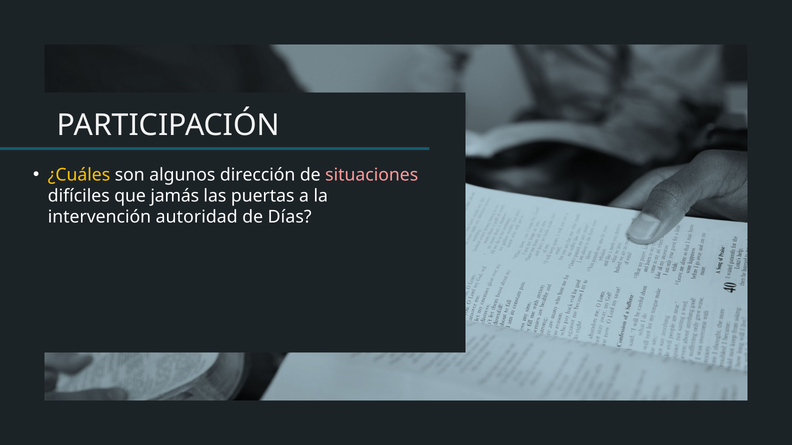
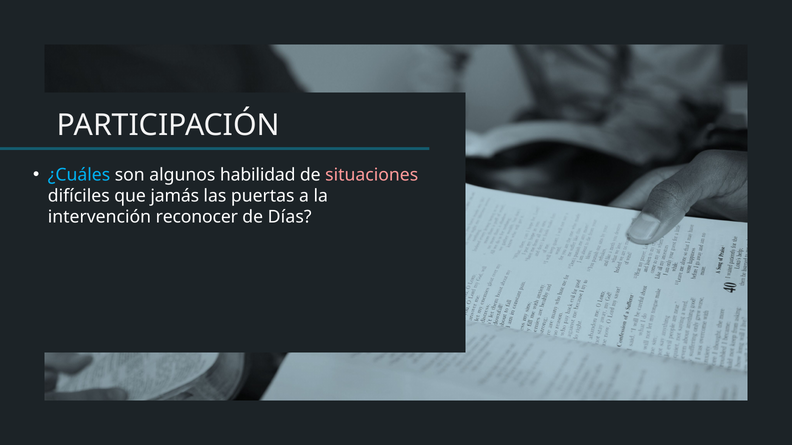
¿Cuáles colour: yellow -> light blue
dirección: dirección -> habilidad
autoridad: autoridad -> reconocer
